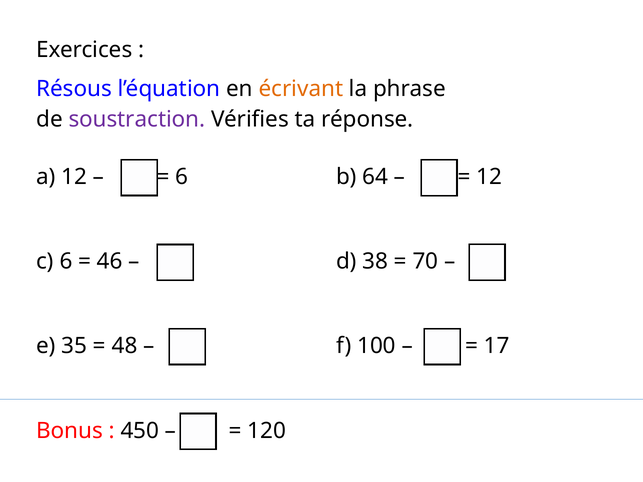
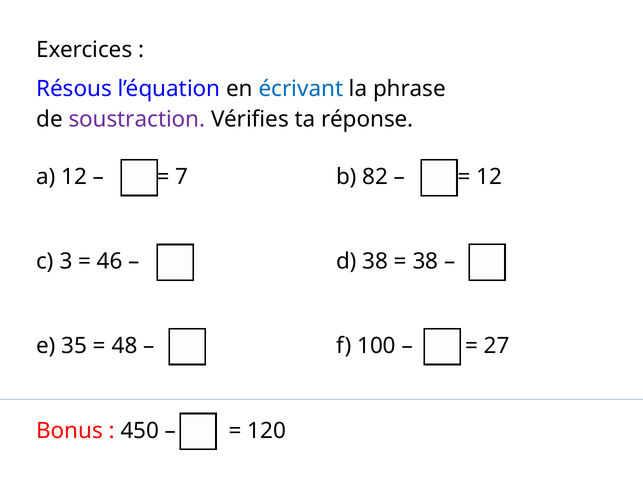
écrivant colour: orange -> blue
6 at (182, 177): 6 -> 7
64: 64 -> 82
c 6: 6 -> 3
70 at (425, 261): 70 -> 38
17: 17 -> 27
